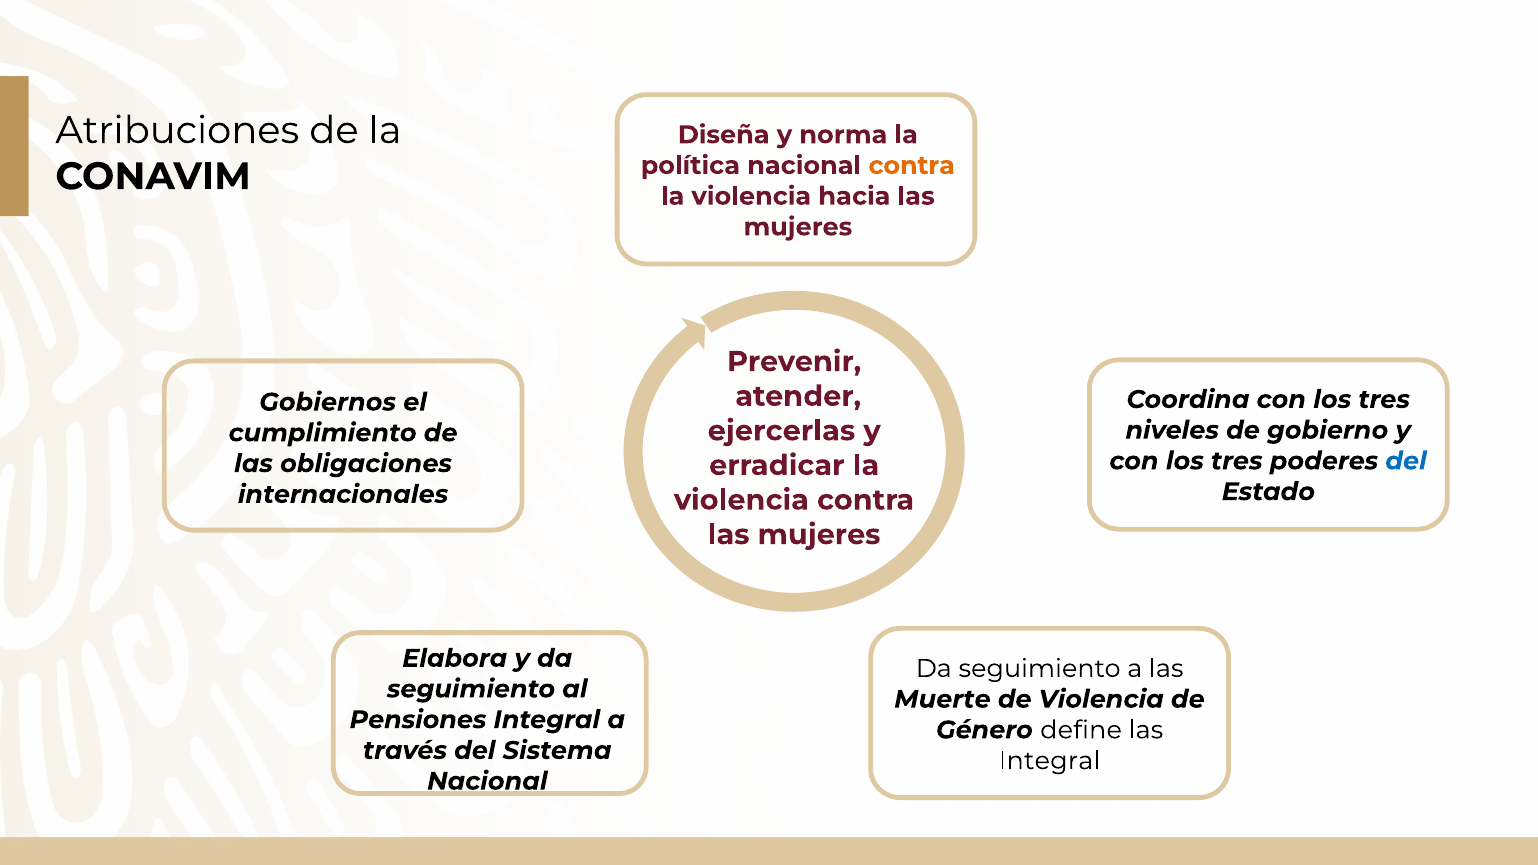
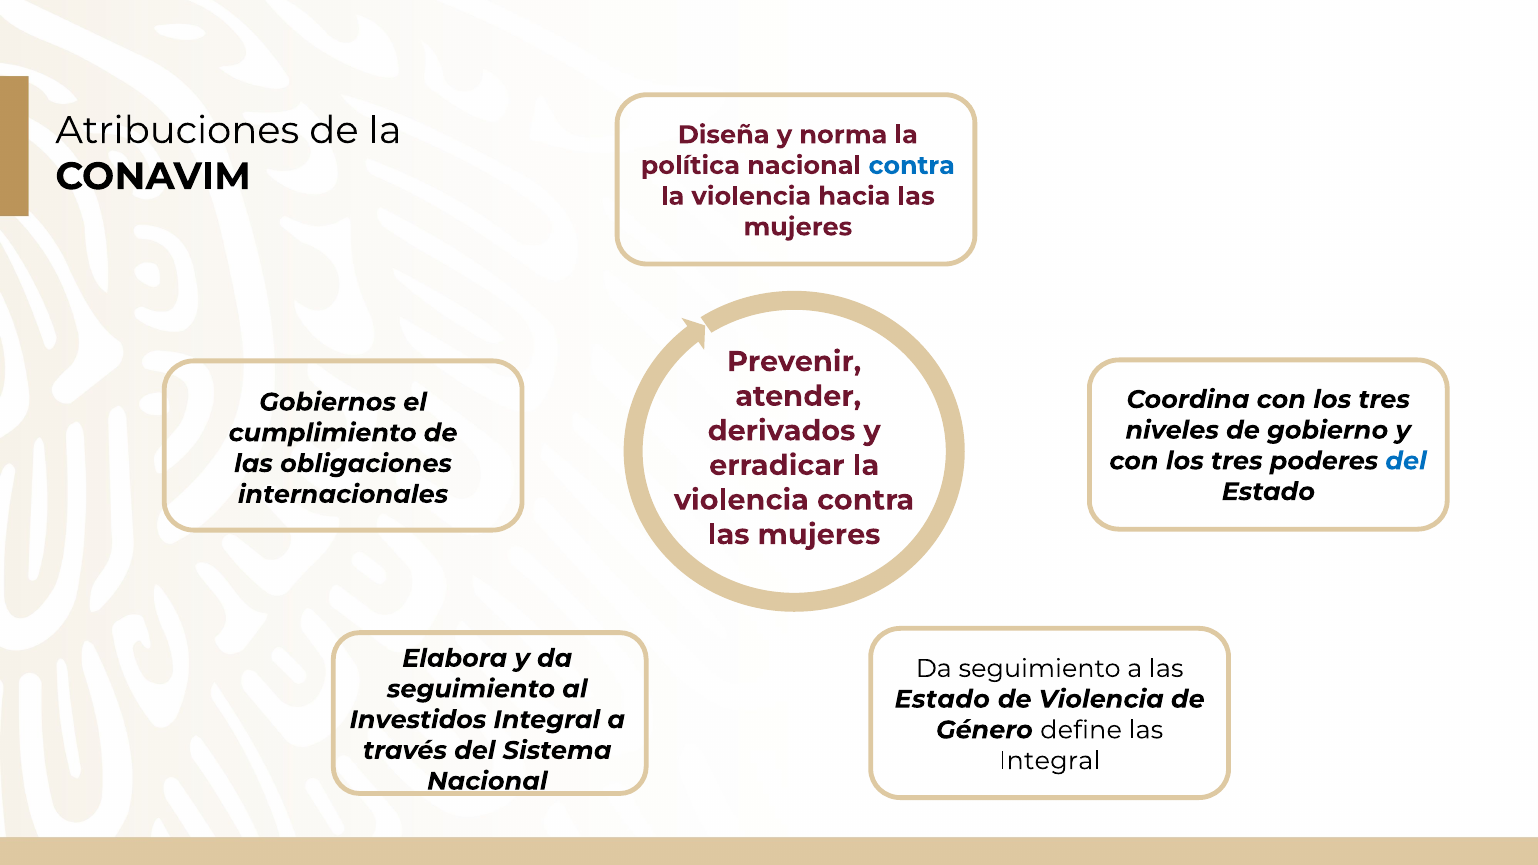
contra at (912, 166) colour: orange -> blue
ejercerlas: ejercerlas -> derivados
Muerte at (942, 699): Muerte -> Estado
Pensiones: Pensiones -> Investidos
